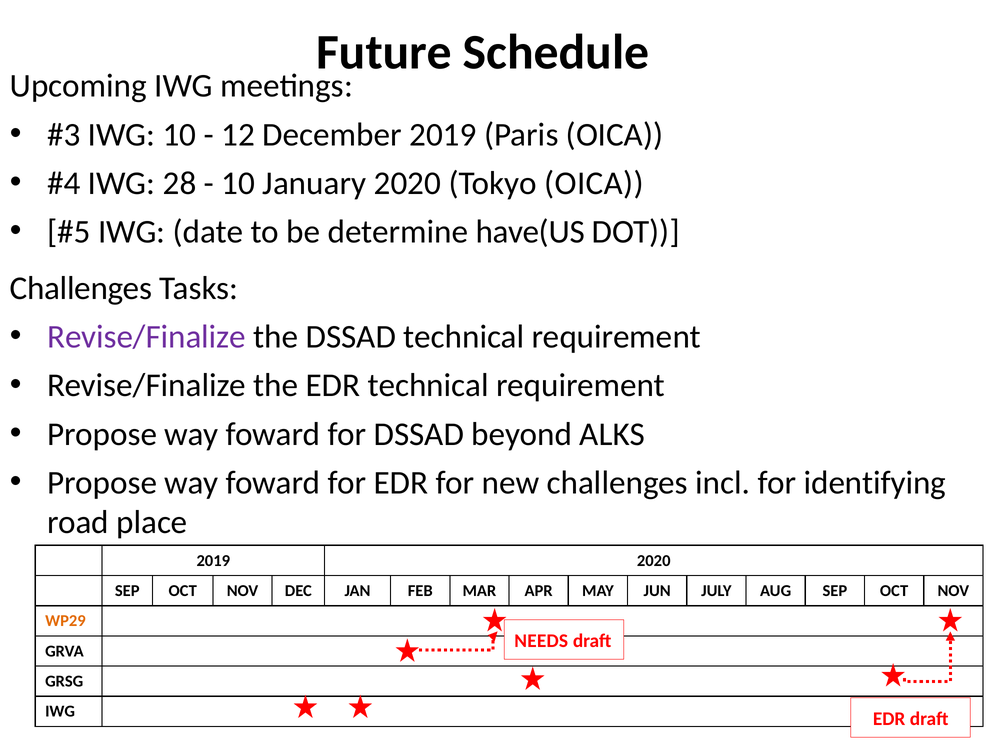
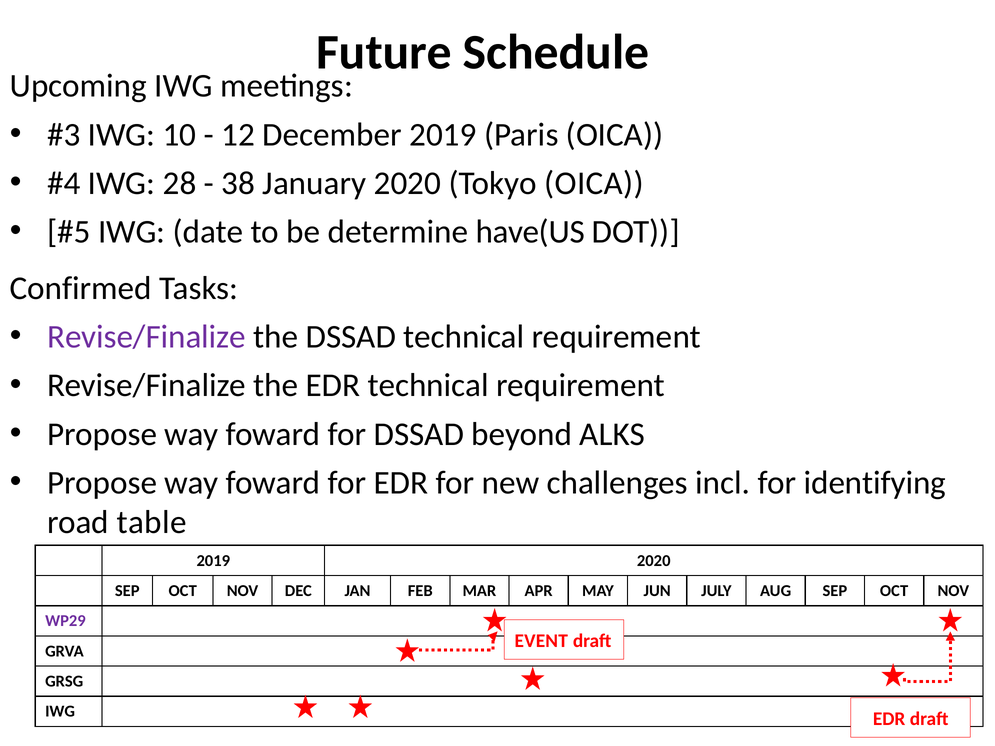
10 at (238, 183): 10 -> 38
Challenges at (81, 288): Challenges -> Confirmed
place: place -> table
WP29 colour: orange -> purple
NEEDS: NEEDS -> EVENT
